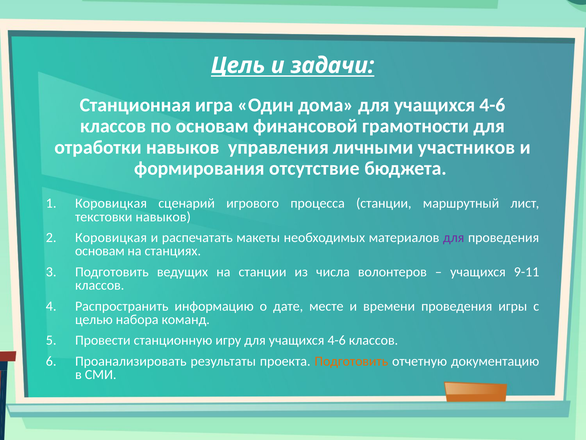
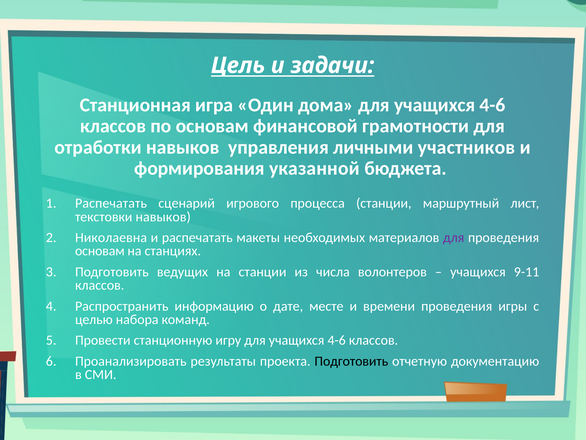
отсутствие: отсутствие -> указанной
Коровицкая at (111, 203): Коровицкая -> Распечатать
Коровицкая at (111, 237): Коровицкая -> Николаевна
Подготовить at (351, 361) colour: orange -> black
